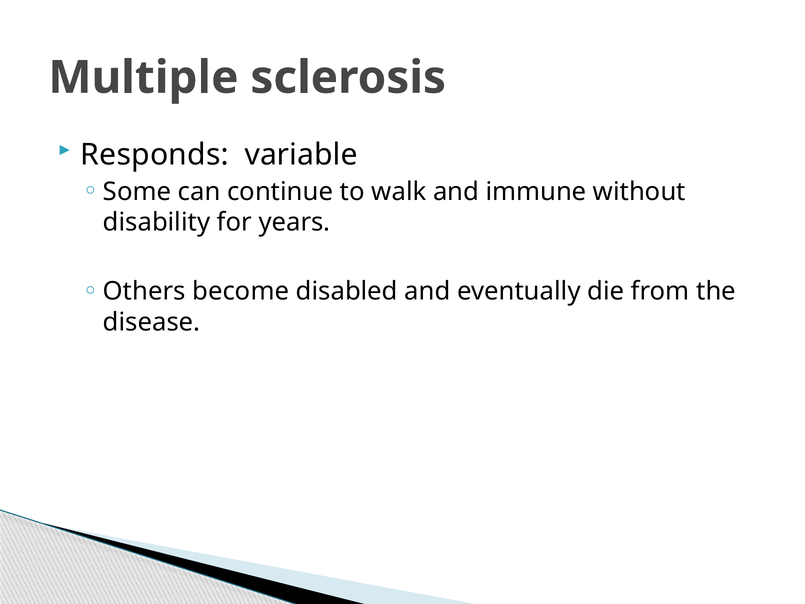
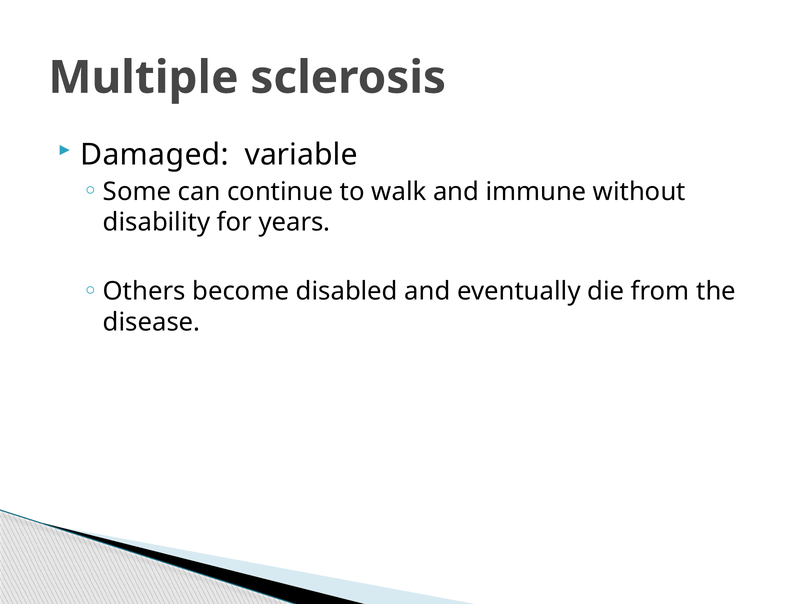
Responds: Responds -> Damaged
